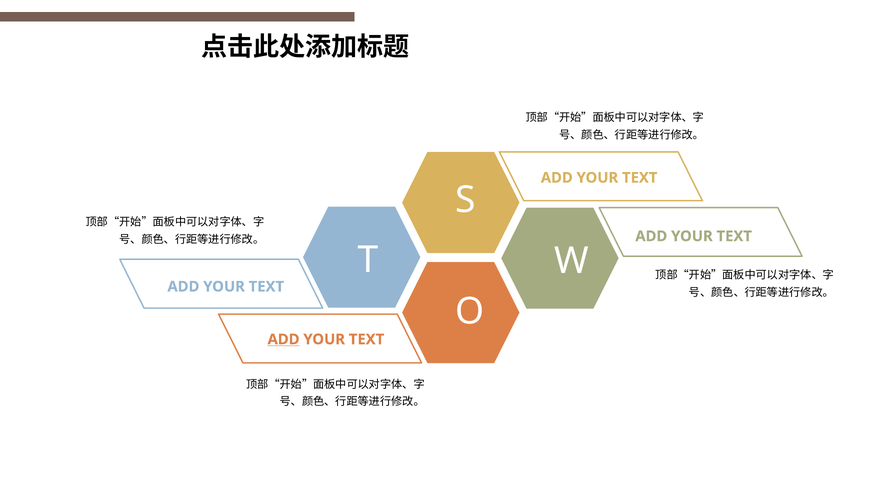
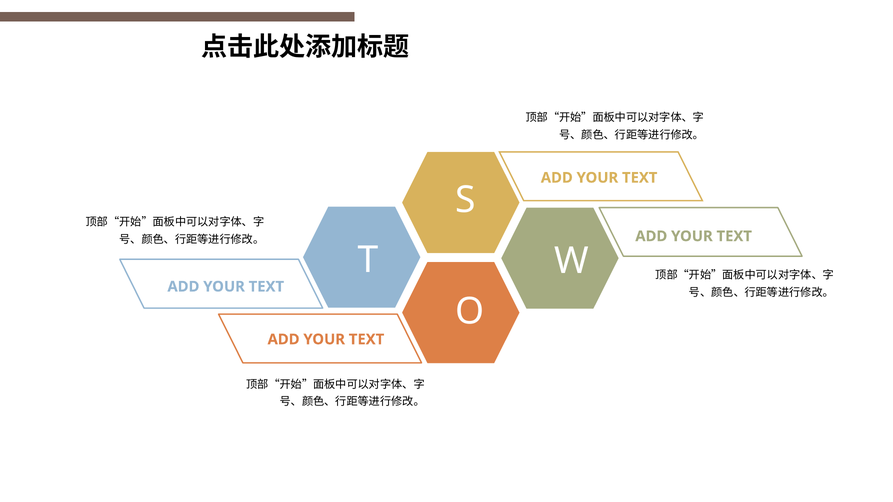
ADD at (284, 340) underline: present -> none
